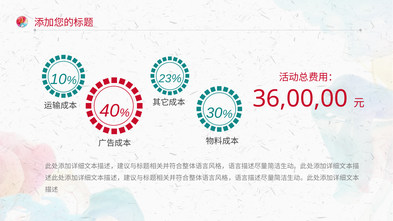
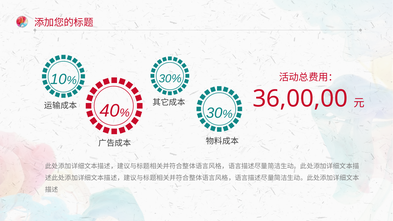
23%: 23% -> 30%
